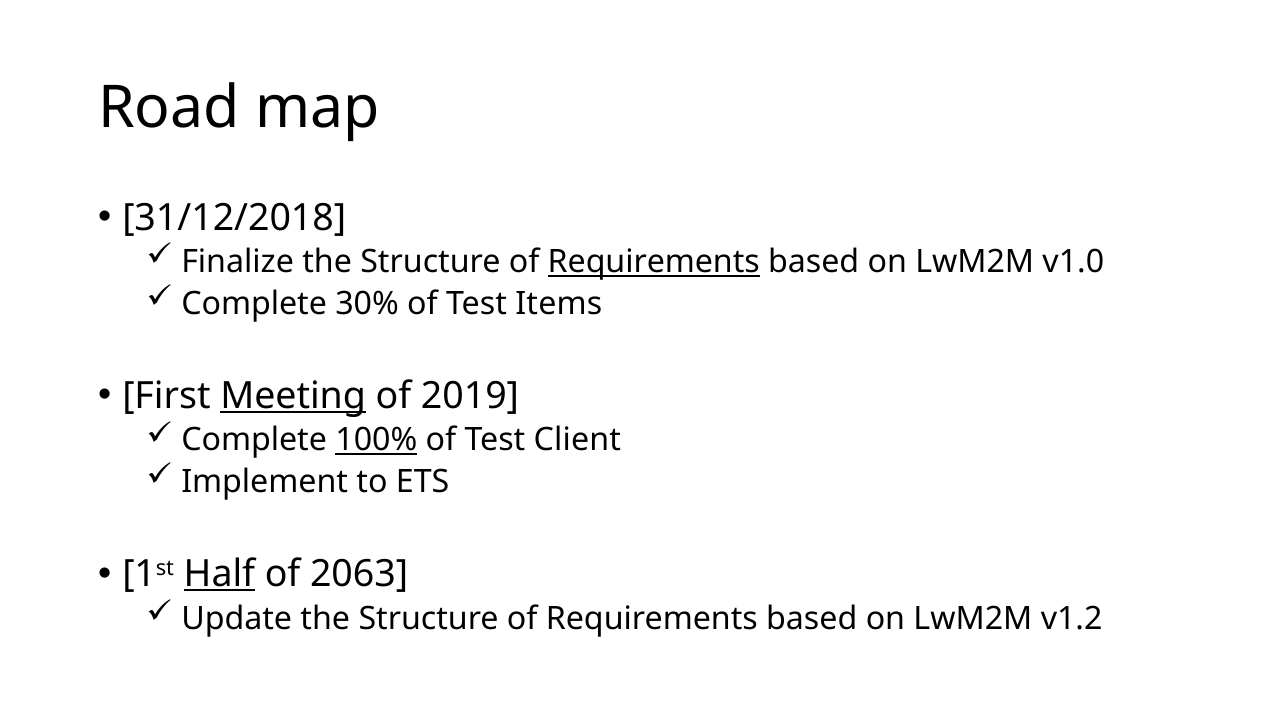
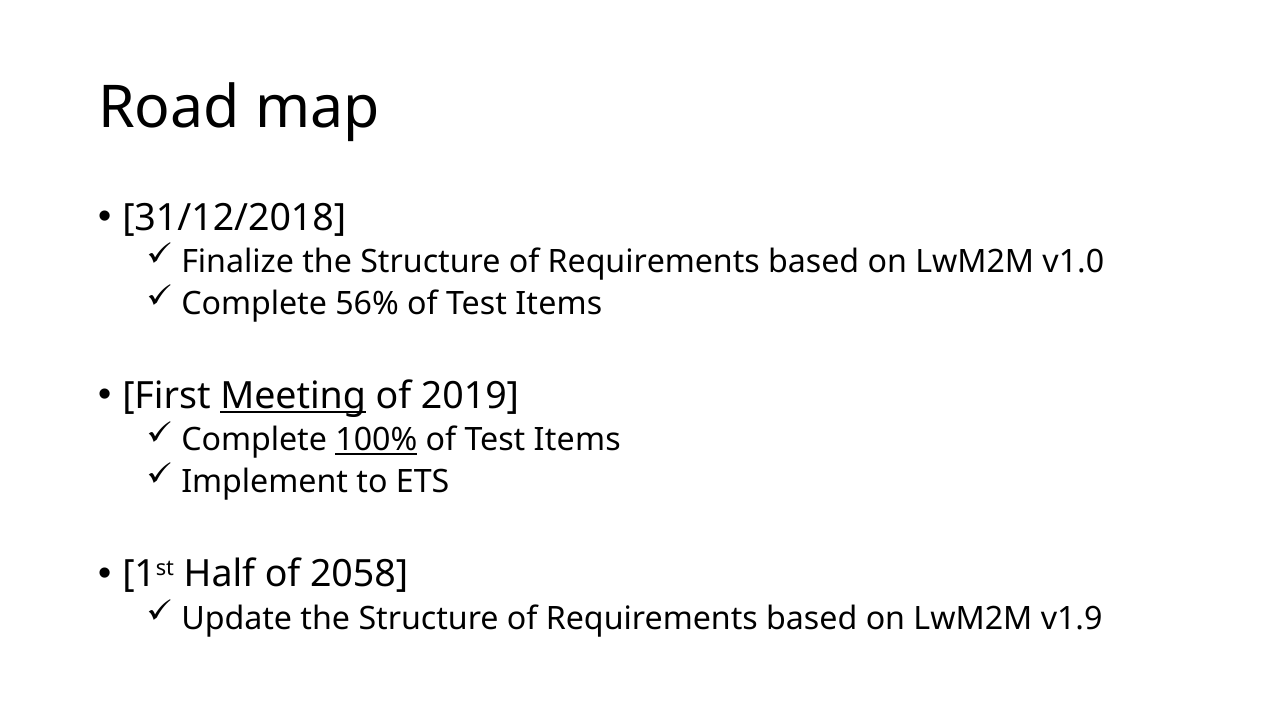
Requirements at (654, 262) underline: present -> none
30%: 30% -> 56%
Client at (577, 440): Client -> Items
Half underline: present -> none
2063: 2063 -> 2058
v1.2: v1.2 -> v1.9
